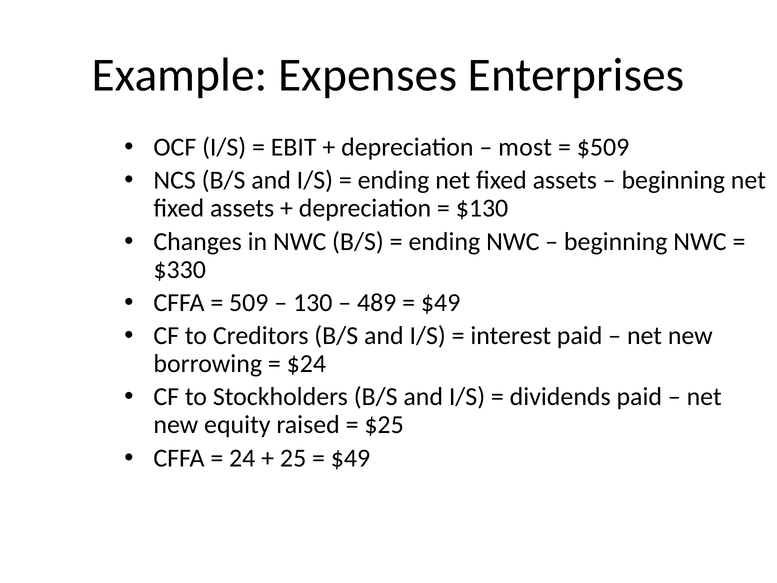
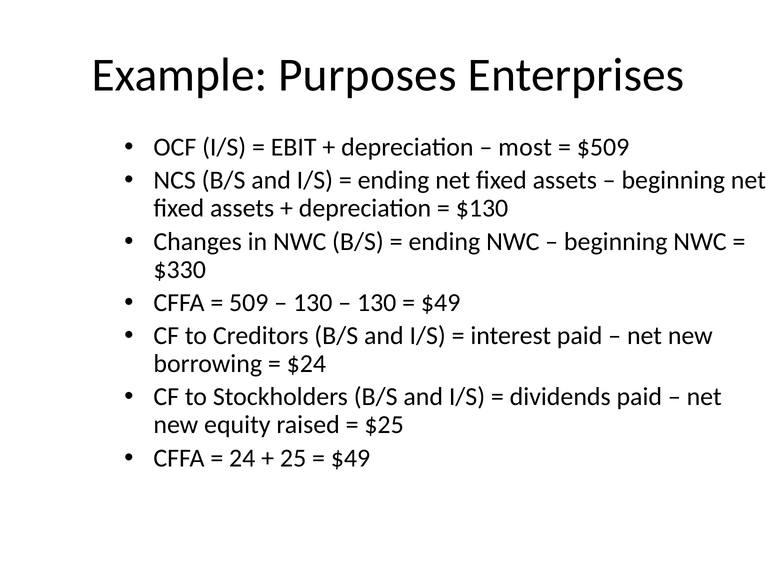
Expenses: Expenses -> Purposes
489 at (377, 303): 489 -> 130
